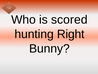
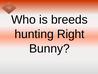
scored: scored -> breeds
